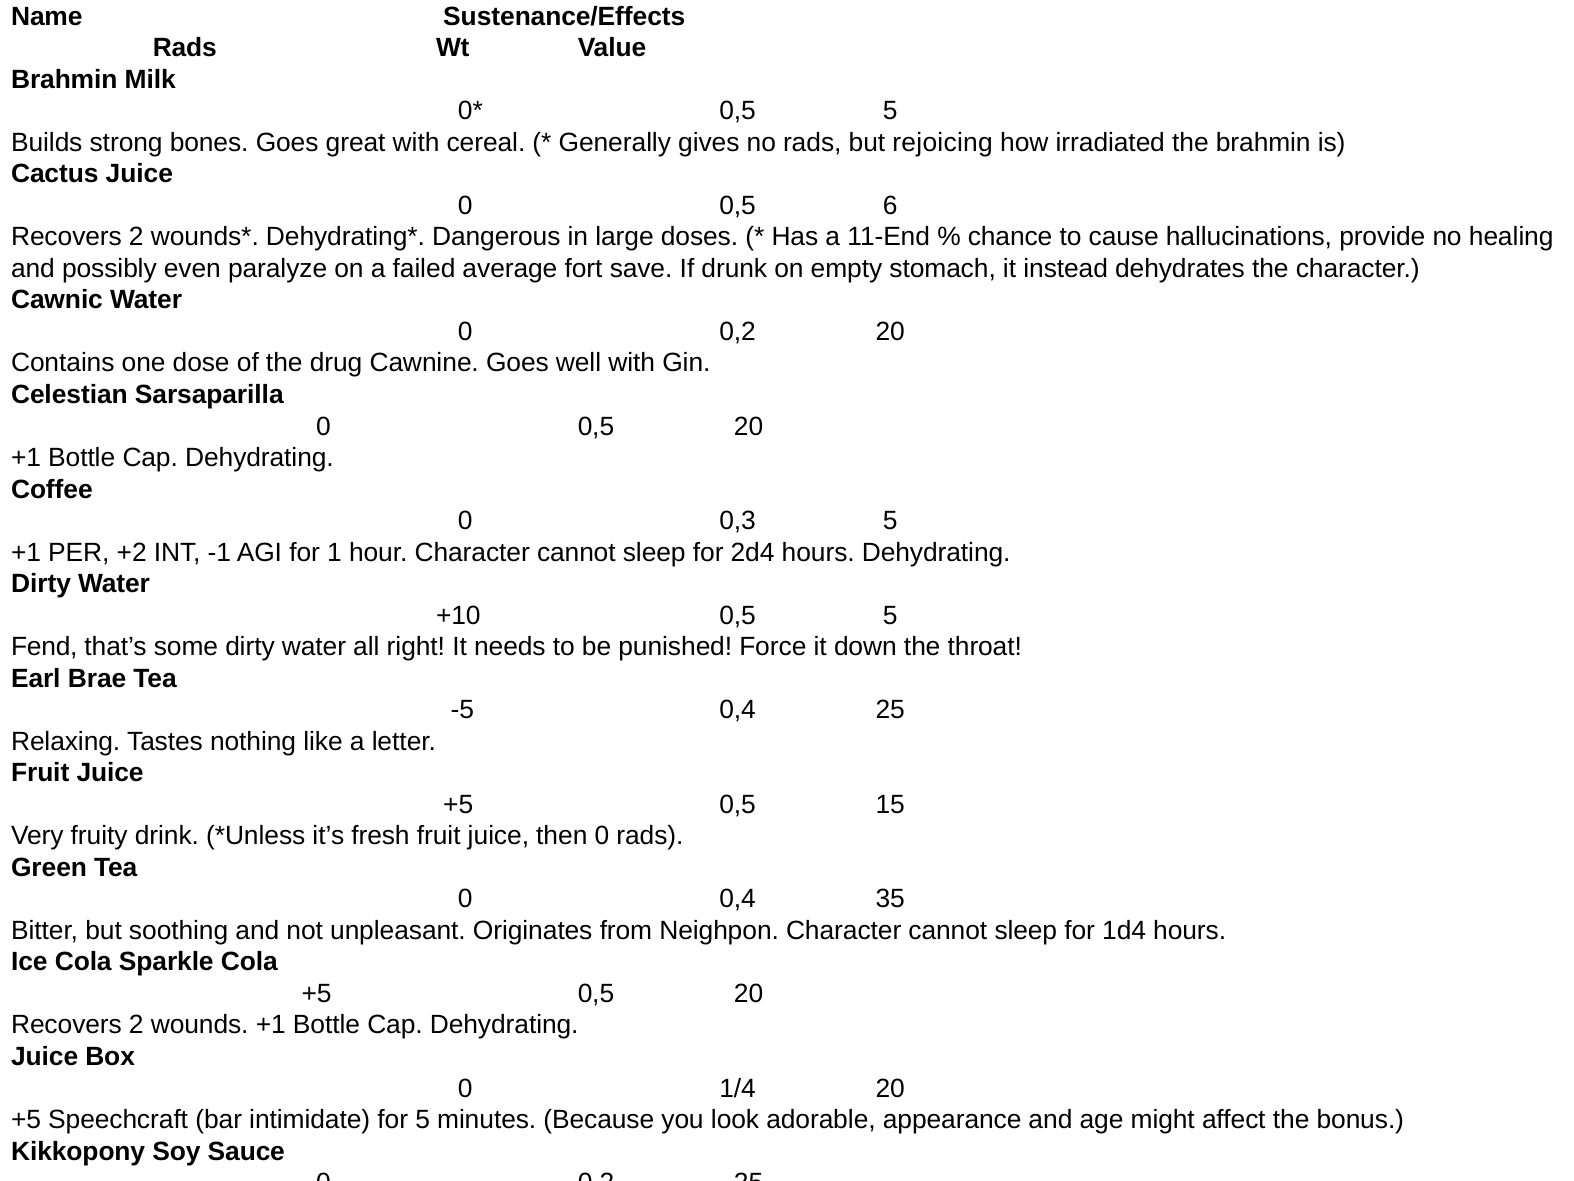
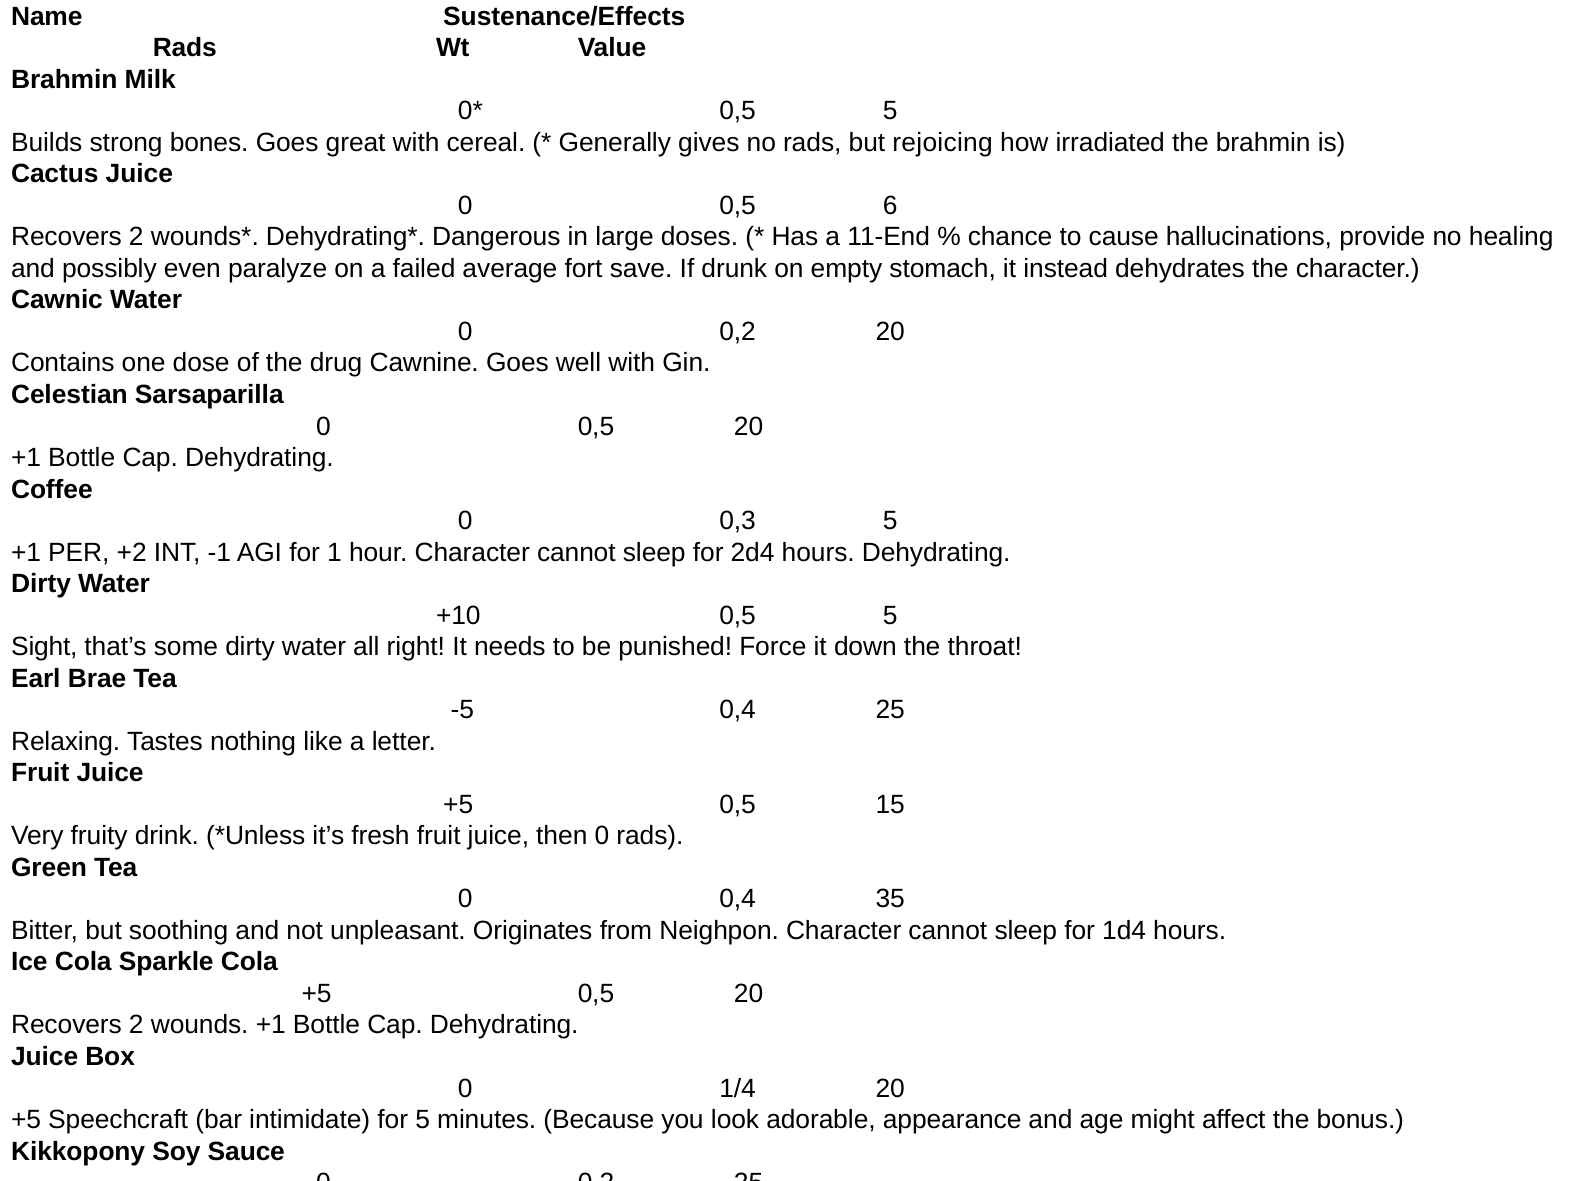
Fend: Fend -> Sight
